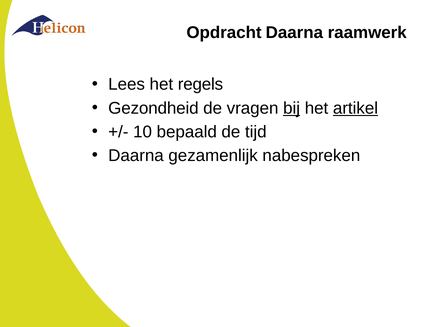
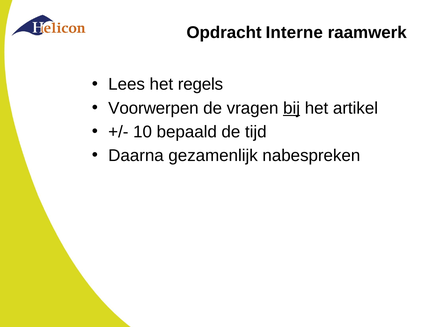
Opdracht Daarna: Daarna -> Interne
Gezondheid: Gezondheid -> Voorwerpen
artikel underline: present -> none
